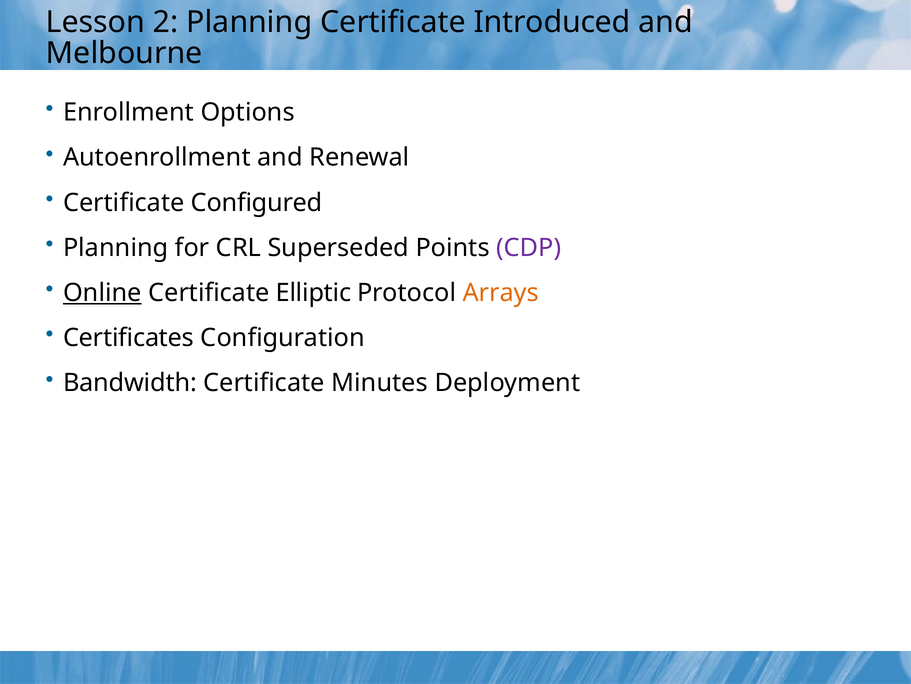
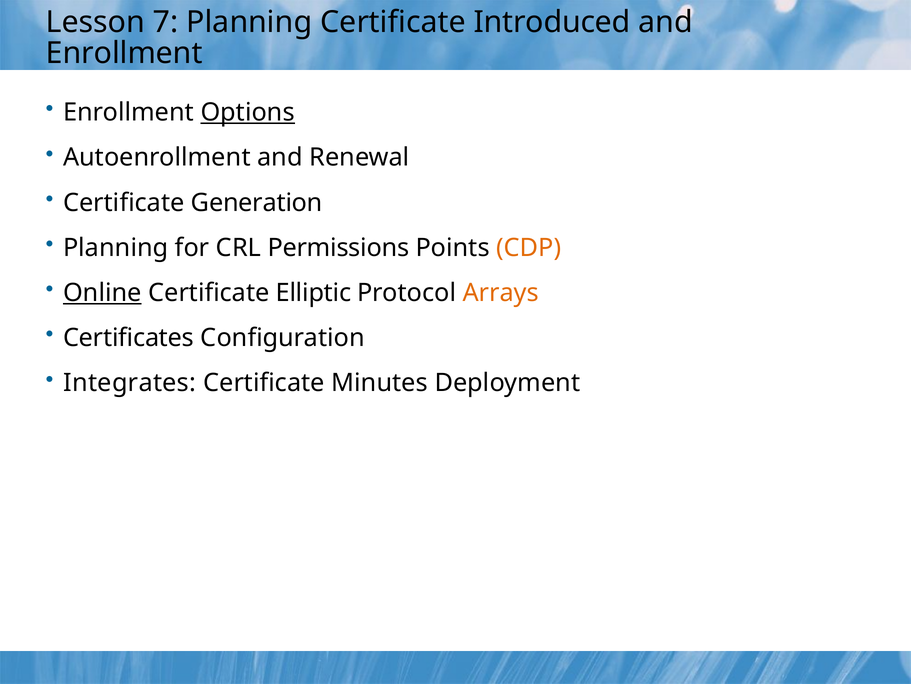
2: 2 -> 7
Melbourne at (124, 53): Melbourne -> Enrollment
Options underline: none -> present
Configured: Configured -> Generation
Superseded: Superseded -> Permissions
CDP colour: purple -> orange
Bandwidth: Bandwidth -> Integrates
